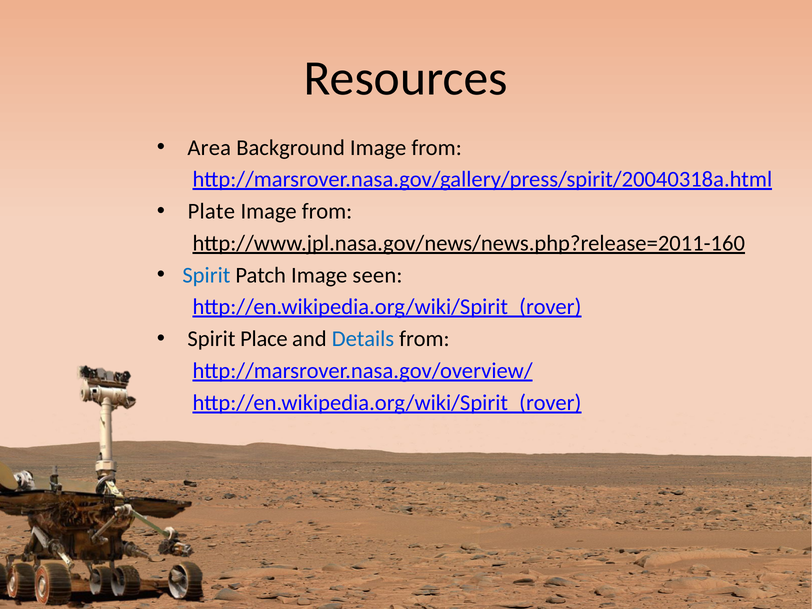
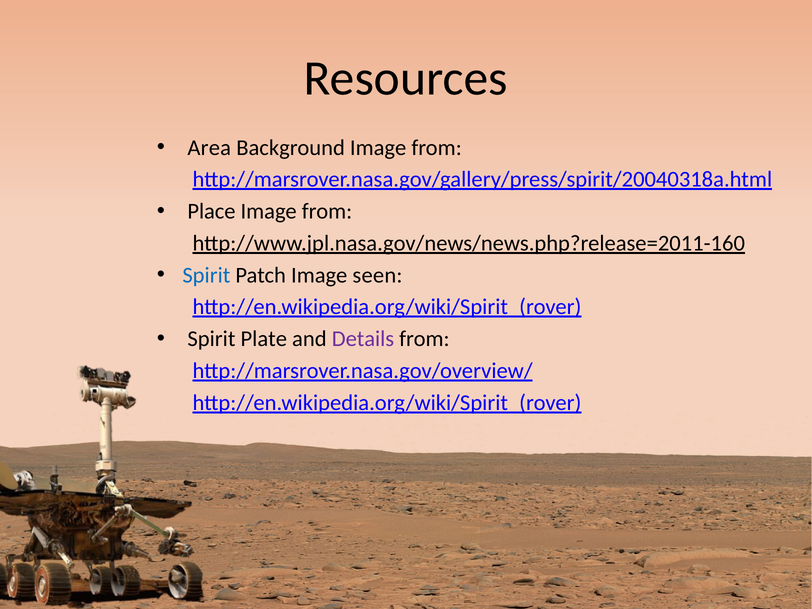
Plate: Plate -> Place
Place: Place -> Plate
Details colour: blue -> purple
